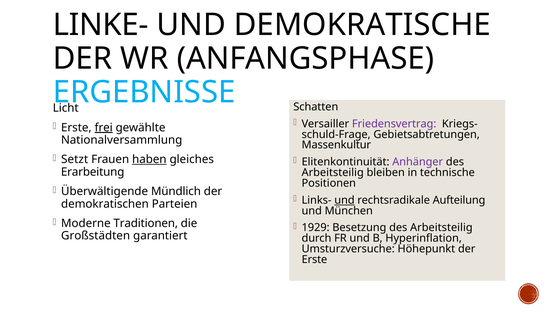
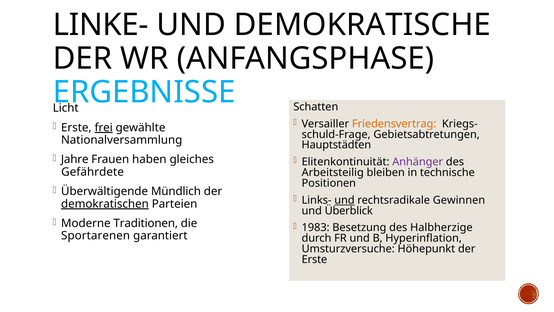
Friedensvertrag colour: purple -> orange
Massenkultur: Massenkultur -> Hauptstädten
Setzt: Setzt -> Jahre
haben underline: present -> none
Erarbeitung: Erarbeitung -> Gefährdete
Aufteilung: Aufteilung -> Gewinnen
demokratischen underline: none -> present
München: München -> Überblick
1929: 1929 -> 1983
Besetzung des Arbeitsteilig: Arbeitsteilig -> Halbherzige
Großstädten: Großstädten -> Sportarenen
